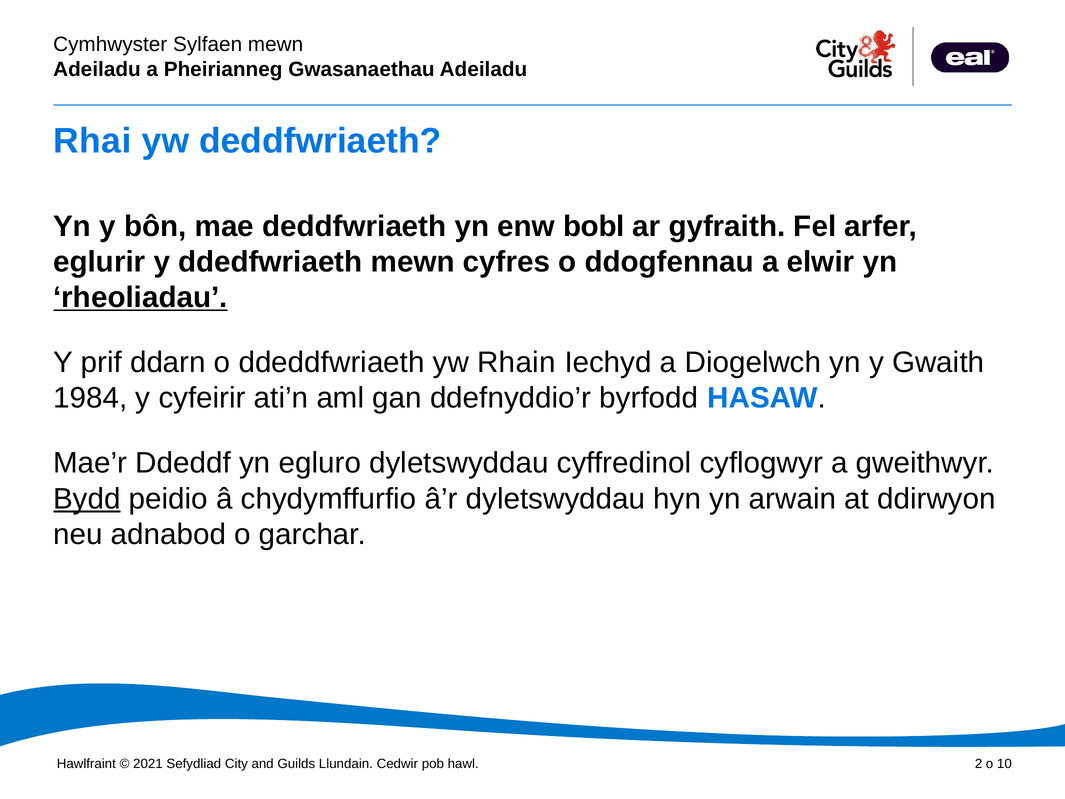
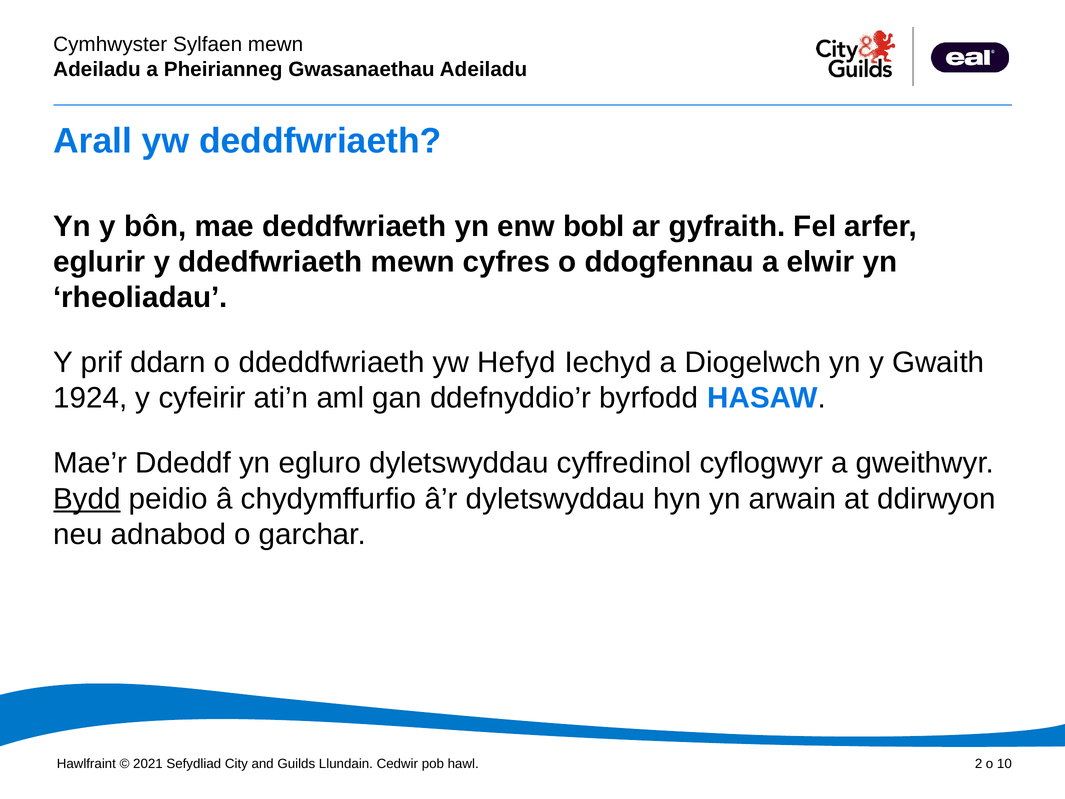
Rhai: Rhai -> Arall
rheoliadau underline: present -> none
Rhain: Rhain -> Hefyd
1984: 1984 -> 1924
